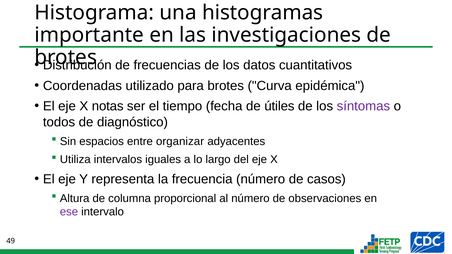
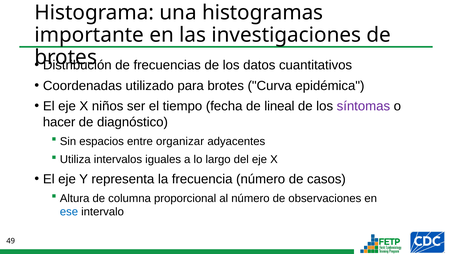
notas: notas -> niños
útiles: útiles -> lineal
todos: todos -> hacer
ese colour: purple -> blue
